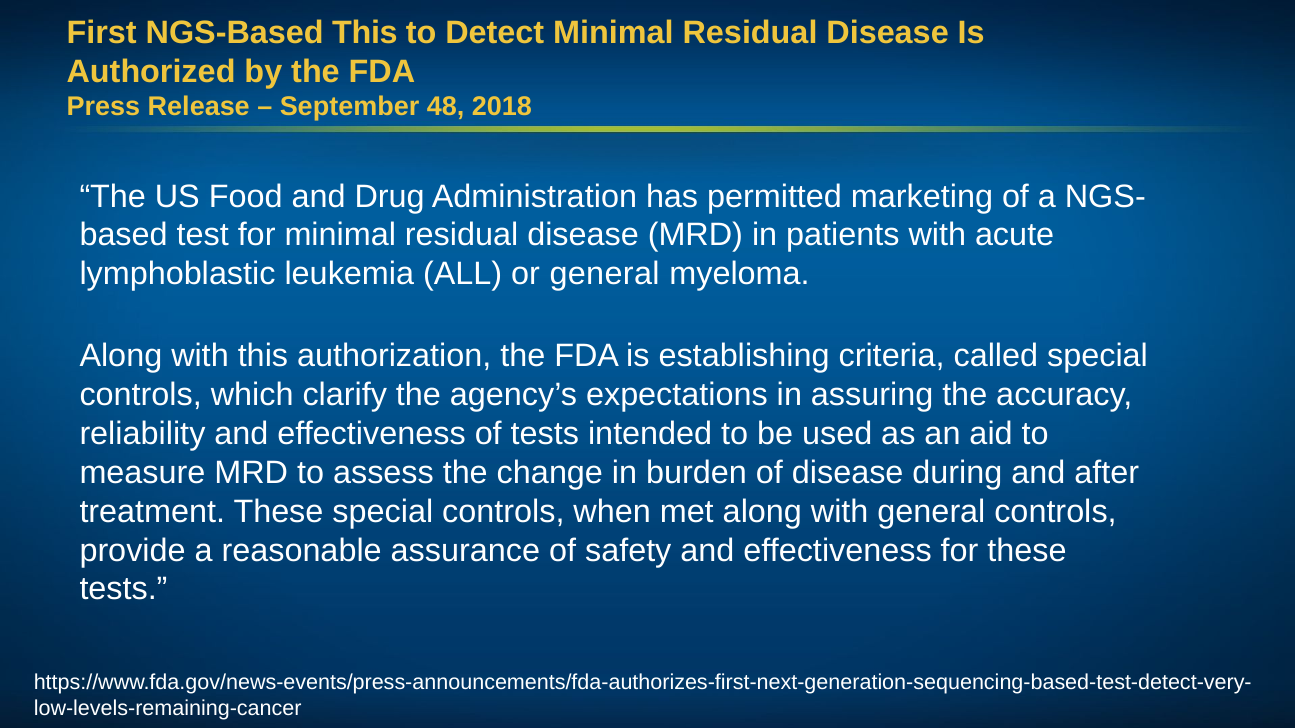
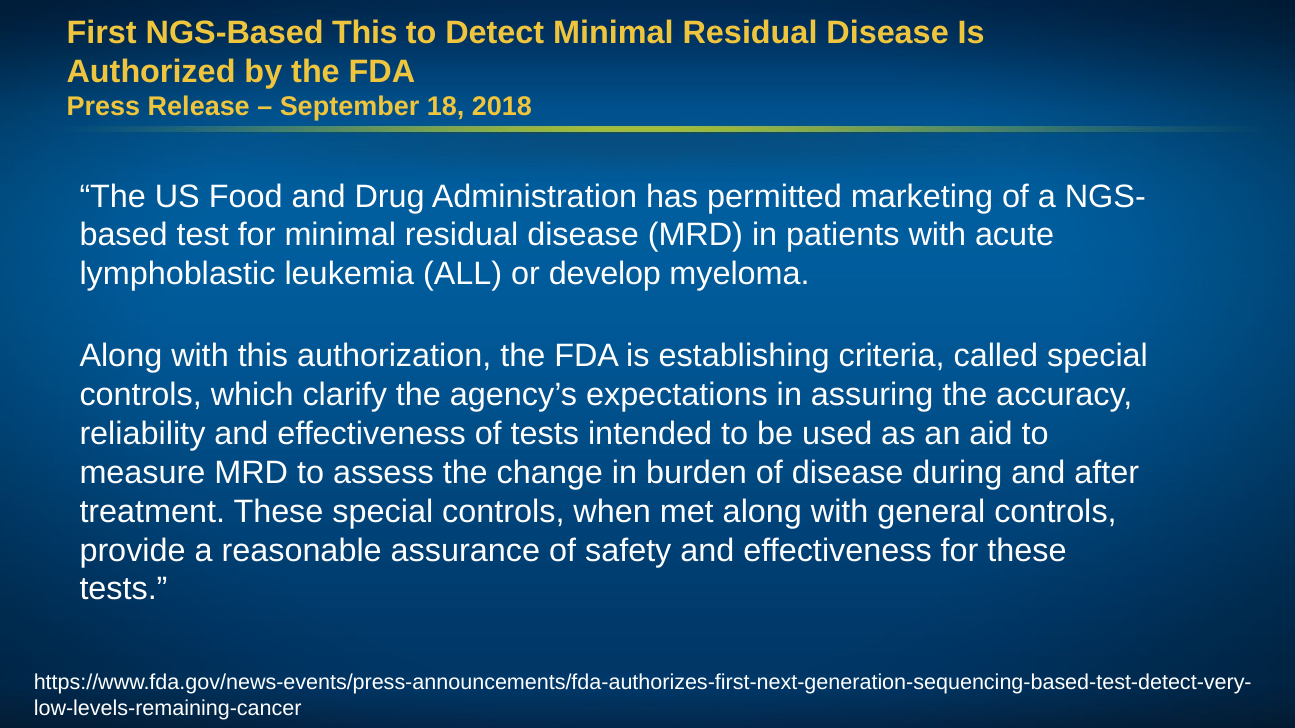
48: 48 -> 18
or general: general -> develop
